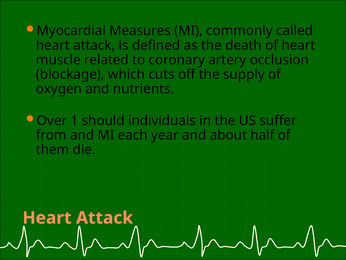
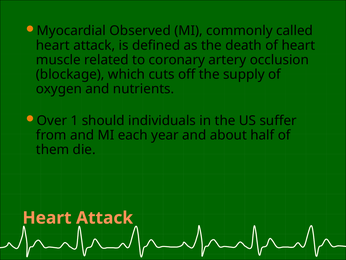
Measures: Measures -> Observed
